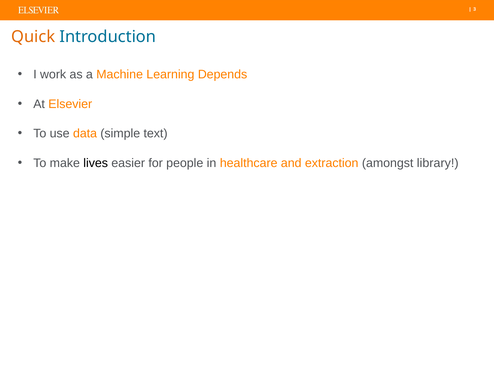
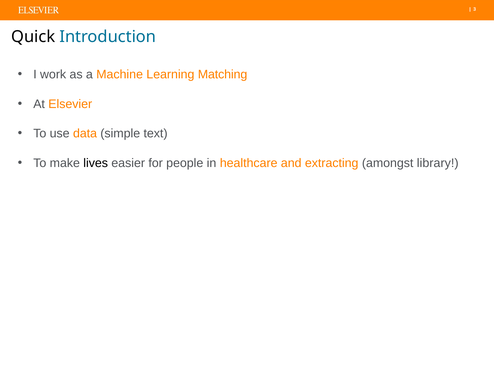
Quick colour: orange -> black
Depends: Depends -> Matching
extraction: extraction -> extracting
